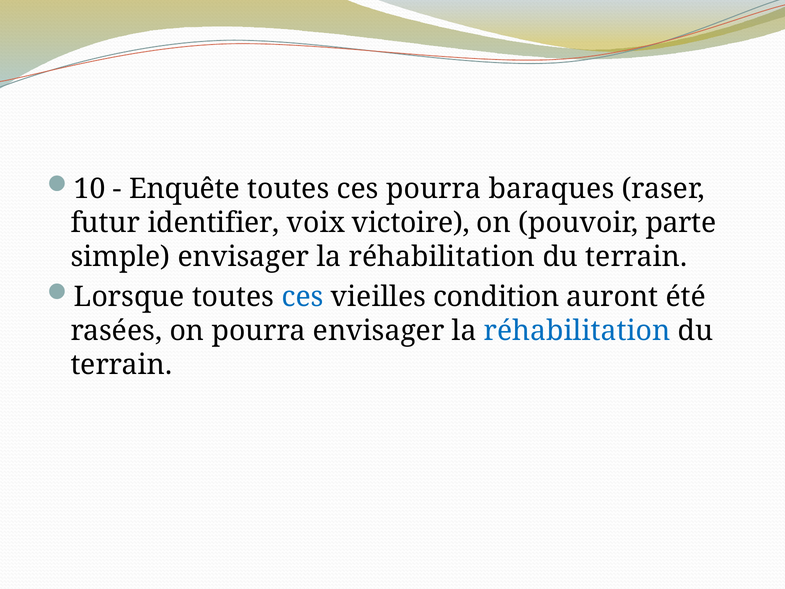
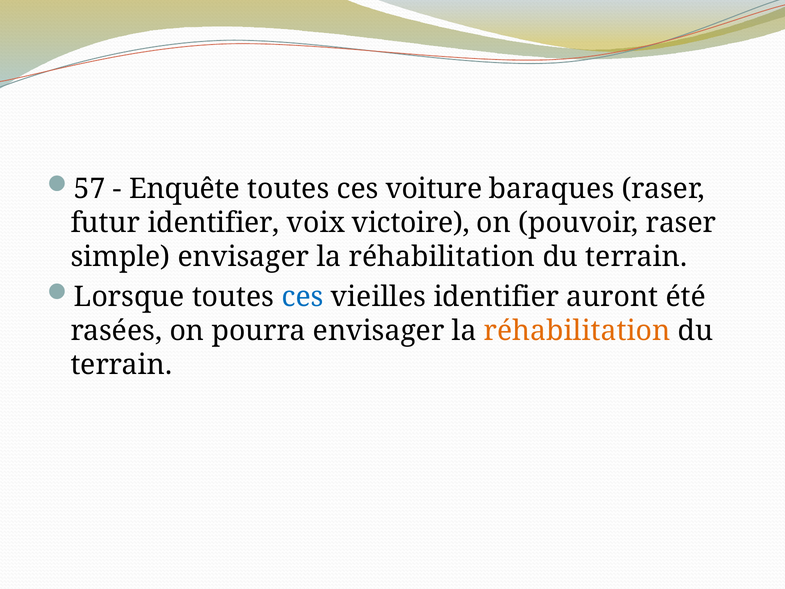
10: 10 -> 57
ces pourra: pourra -> voiture
pouvoir parte: parte -> raser
vieilles condition: condition -> identifier
réhabilitation at (577, 331) colour: blue -> orange
